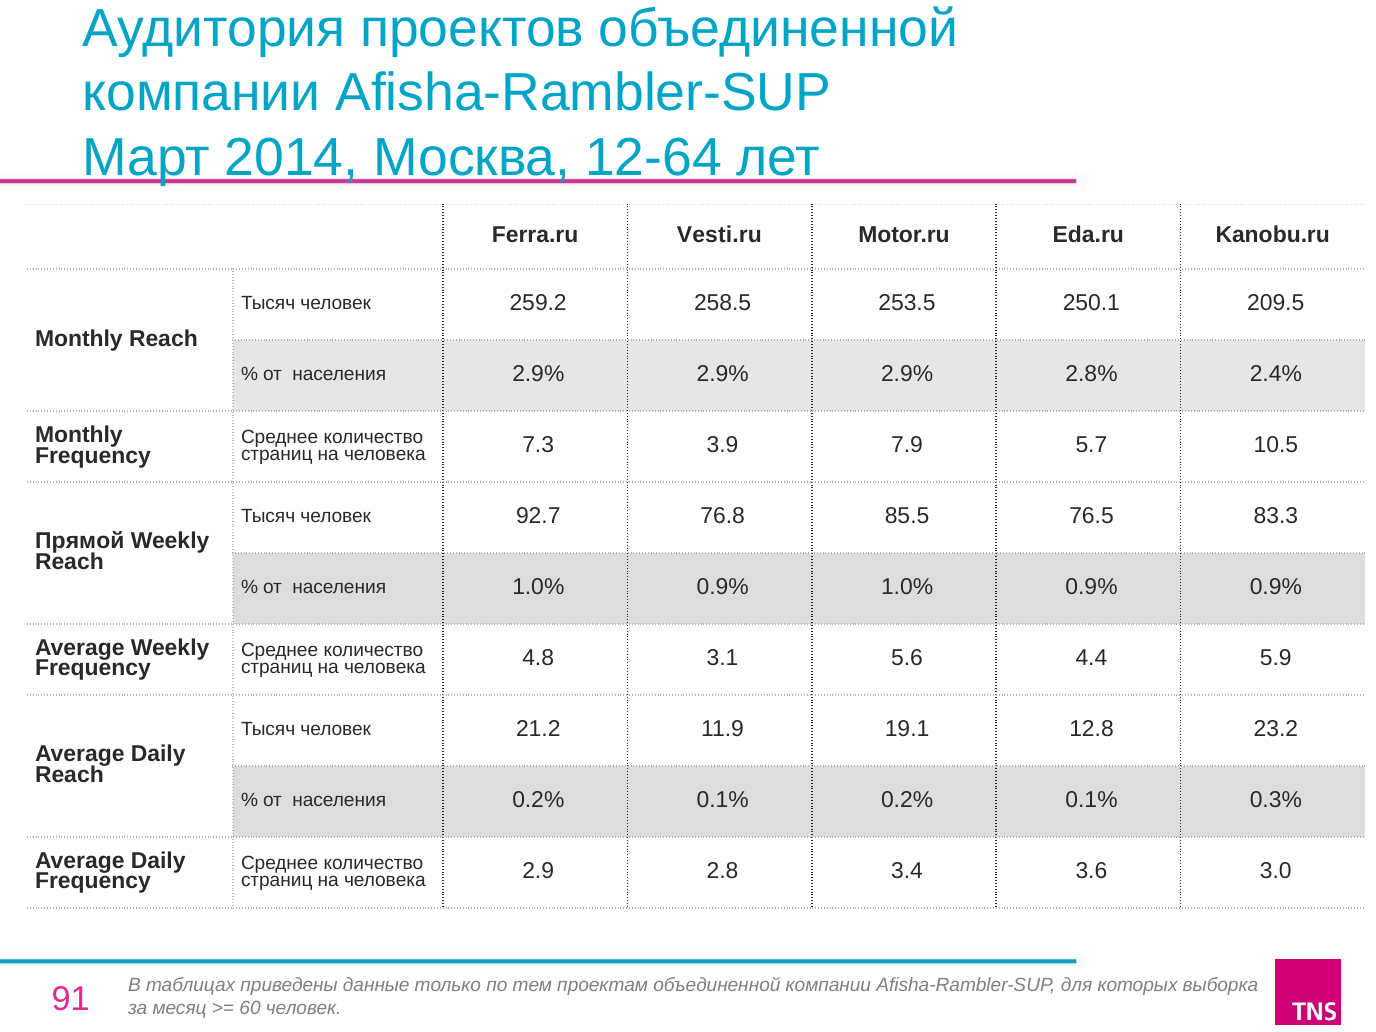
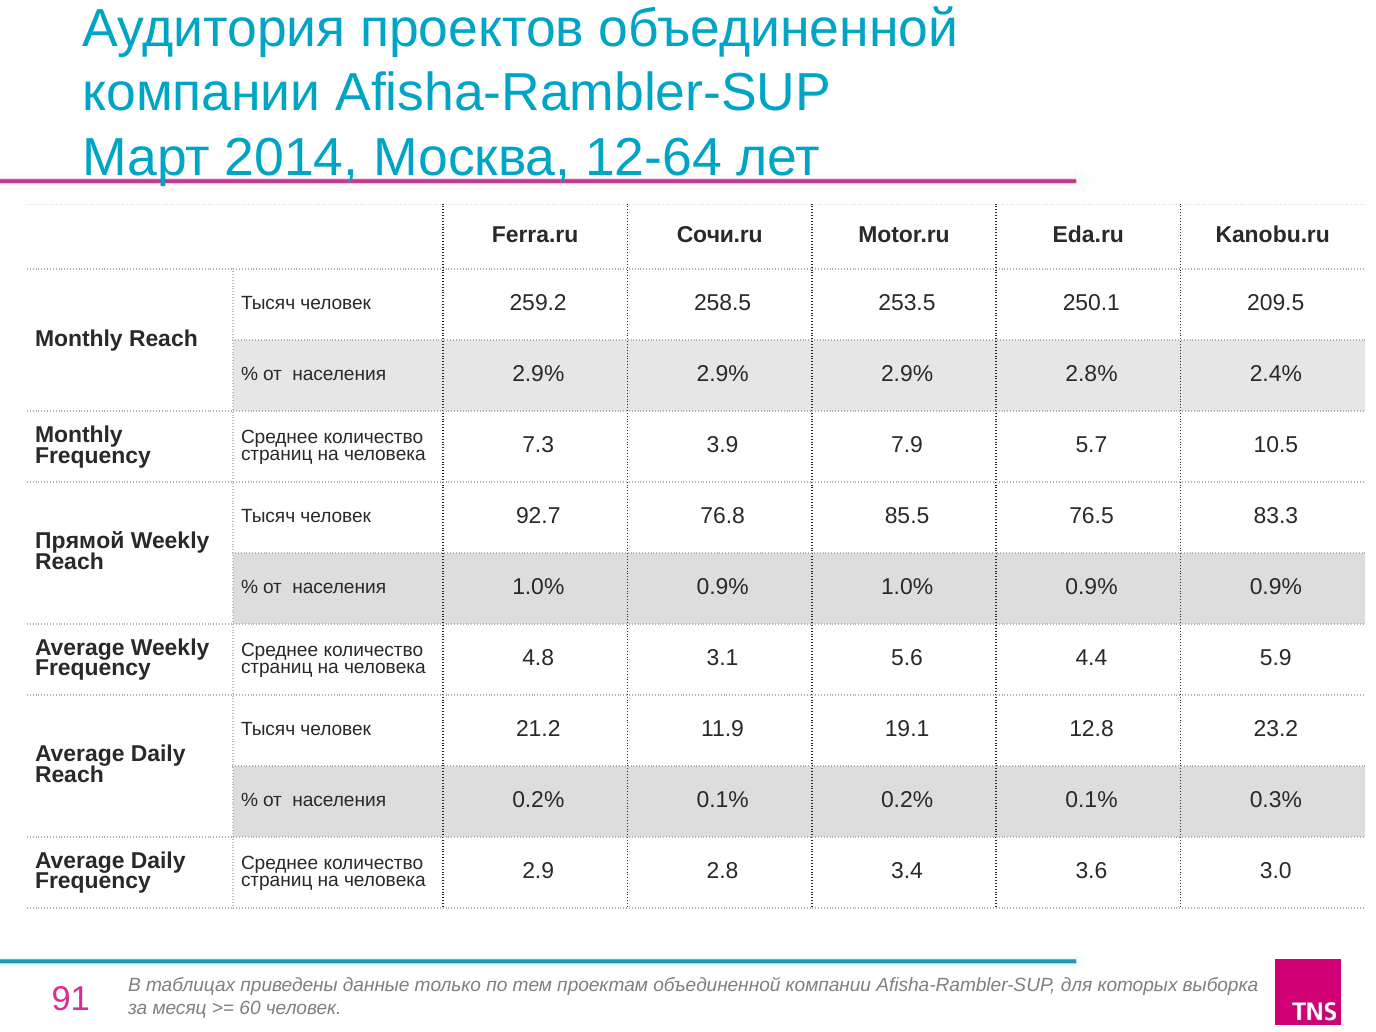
Vesti.ru: Vesti.ru -> Сочи.ru
